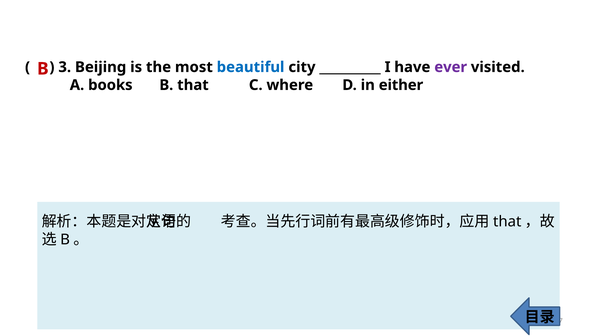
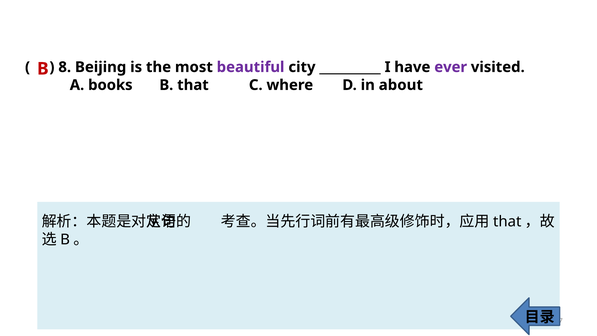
3: 3 -> 8
beautiful colour: blue -> purple
either: either -> about
